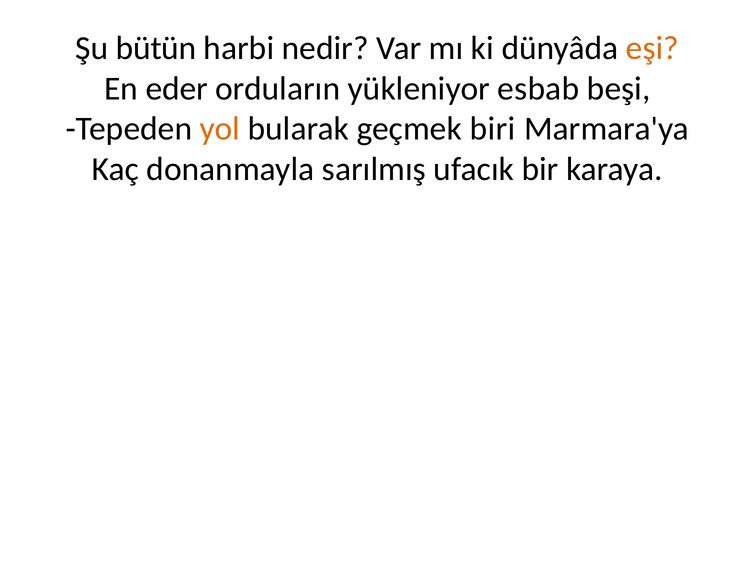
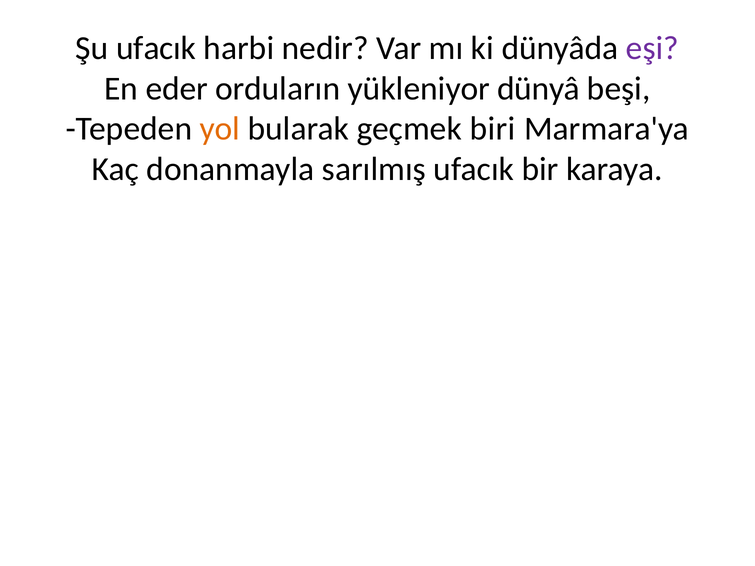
Şu bütün: bütün -> ufacık
eşi colour: orange -> purple
esbab: esbab -> dünyâ
